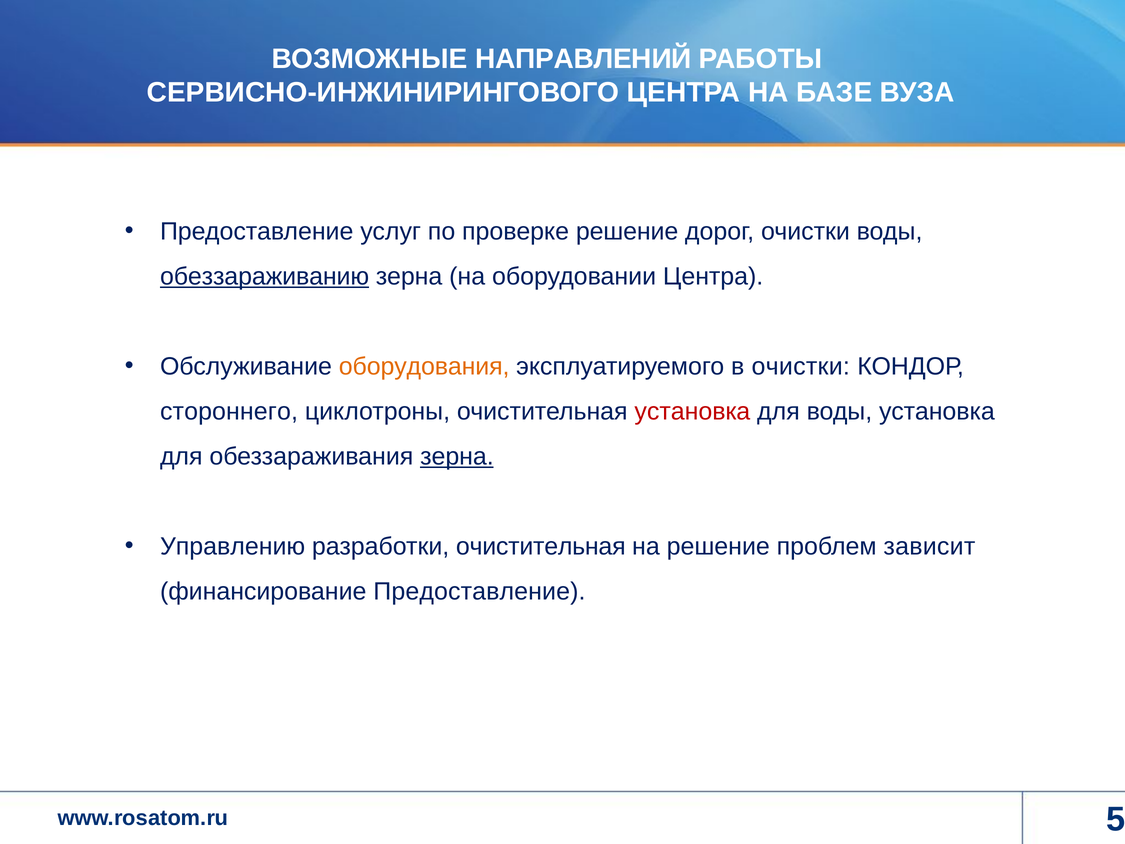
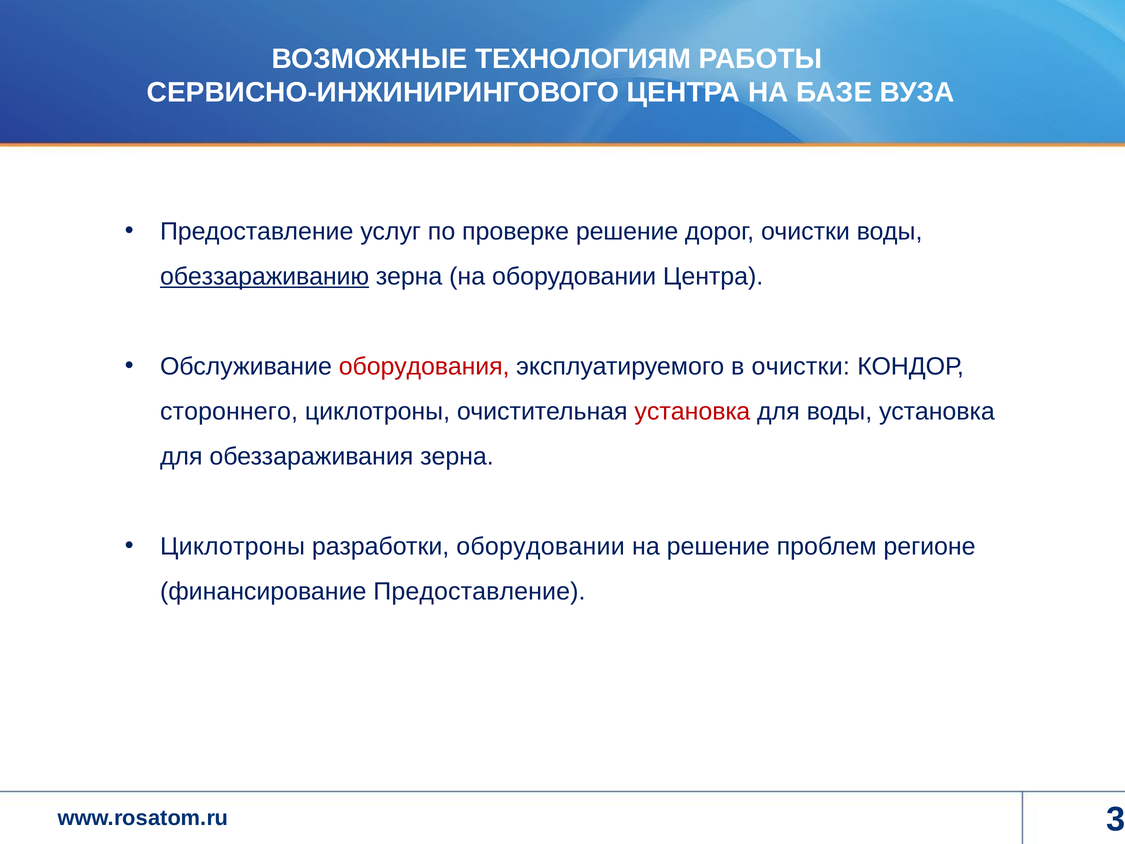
НАПРАВЛЕНИЙ: НАПРАВЛЕНИЙ -> ТЕХНОЛОГИЯМ
оборудования colour: orange -> red
зерна at (457, 456) underline: present -> none
Управлению at (233, 546): Управлению -> Циклотроны
разработки очистительная: очистительная -> оборудовании
зависит: зависит -> регионе
5: 5 -> 3
